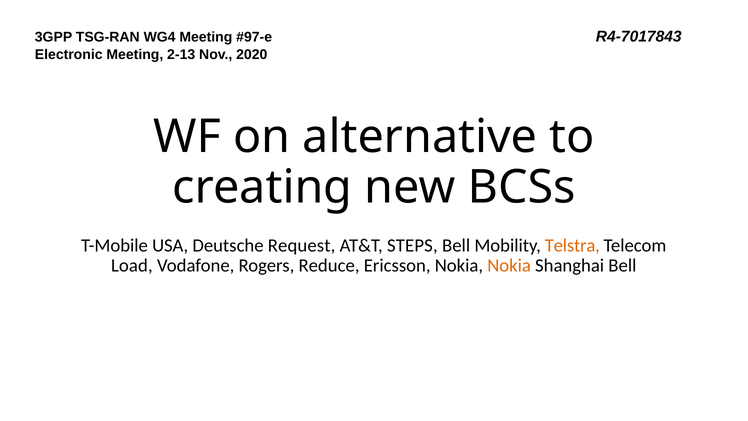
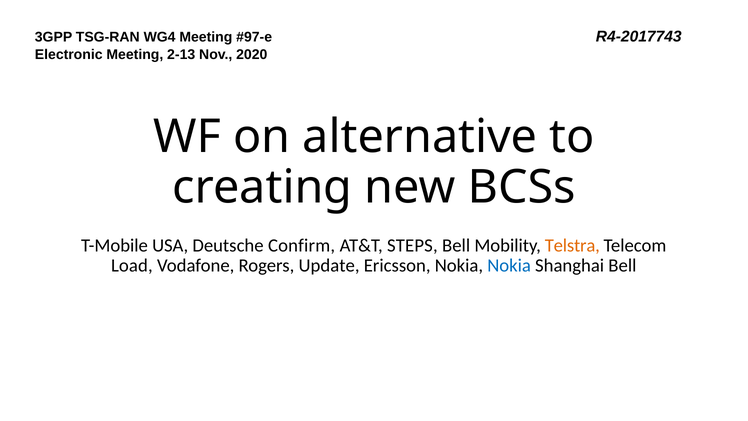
R4-7017843: R4-7017843 -> R4-2017743
Request: Request -> Confirm
Reduce: Reduce -> Update
Nokia at (509, 266) colour: orange -> blue
